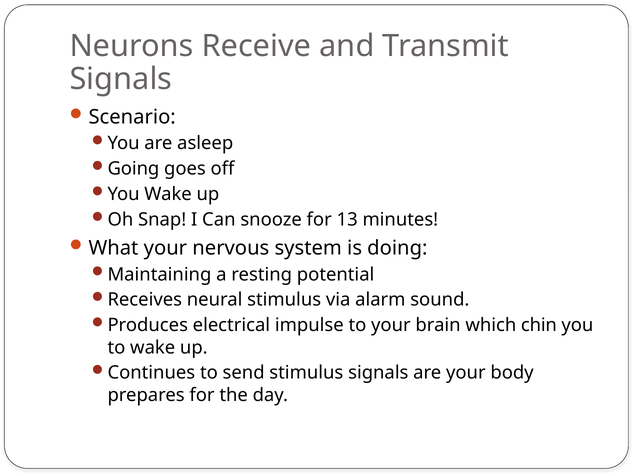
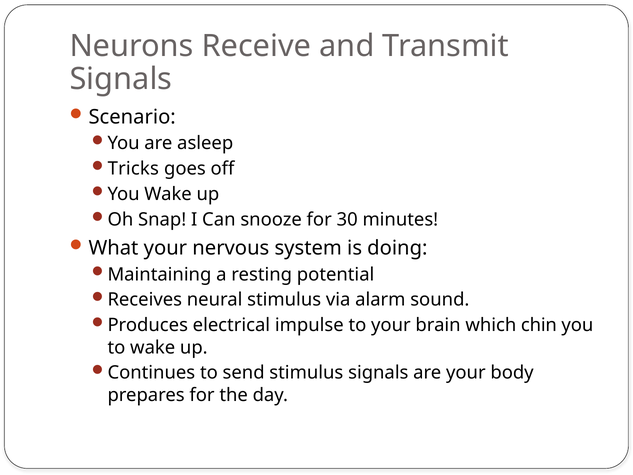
Going: Going -> Tricks
13: 13 -> 30
